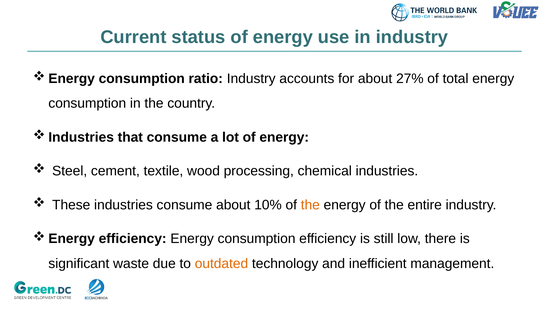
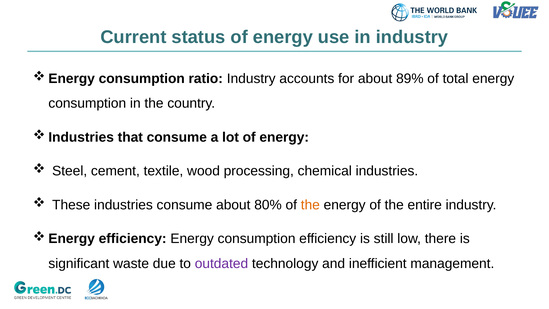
27%: 27% -> 89%
10%: 10% -> 80%
outdated colour: orange -> purple
